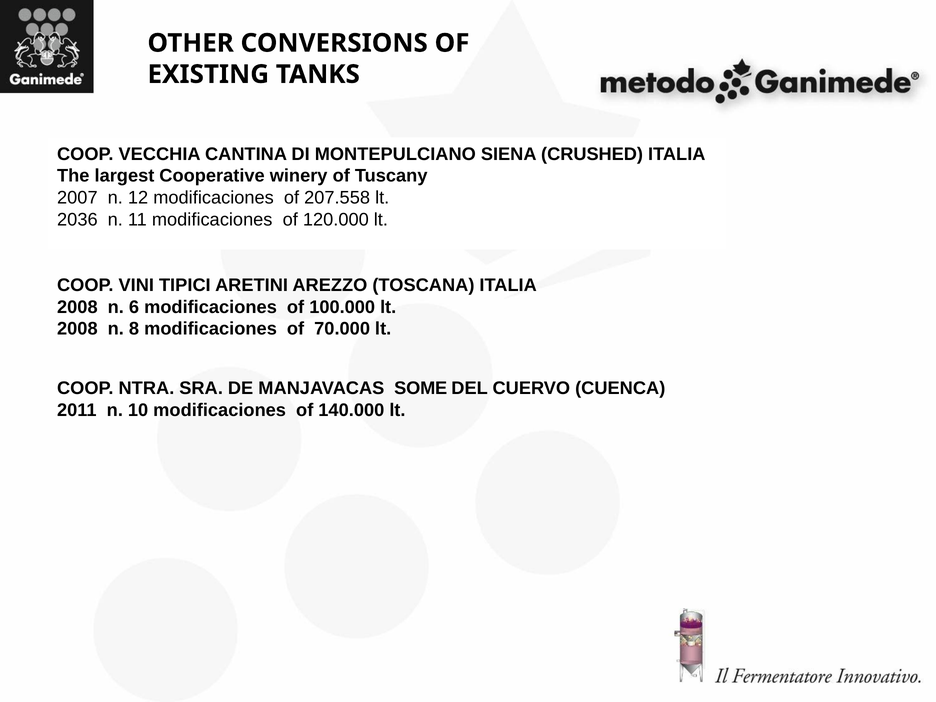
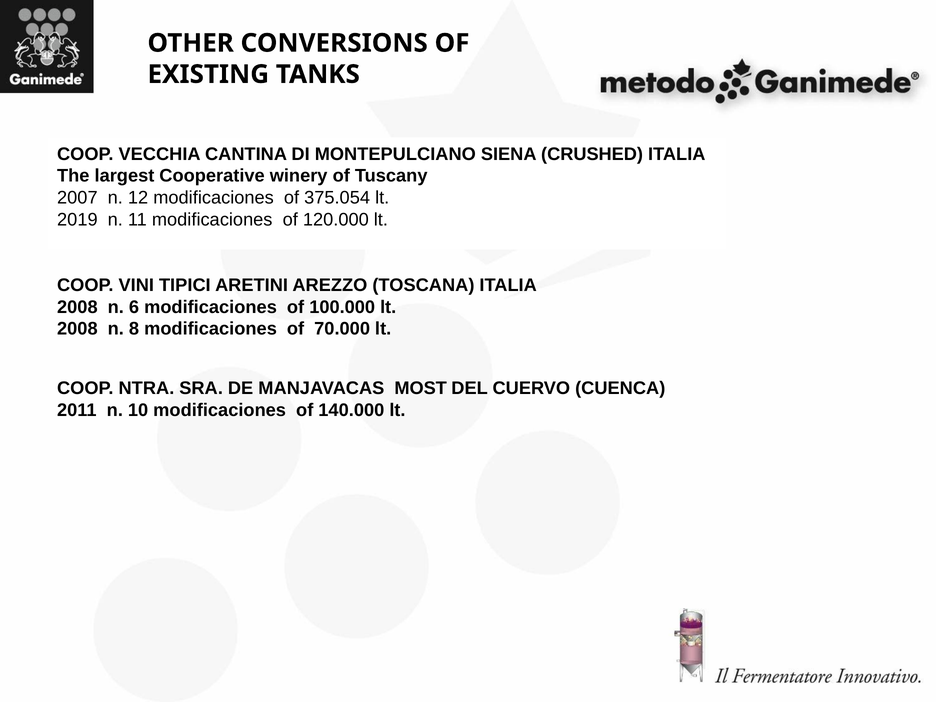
207.558: 207.558 -> 375.054
2036: 2036 -> 2019
SOME: SOME -> MOST
